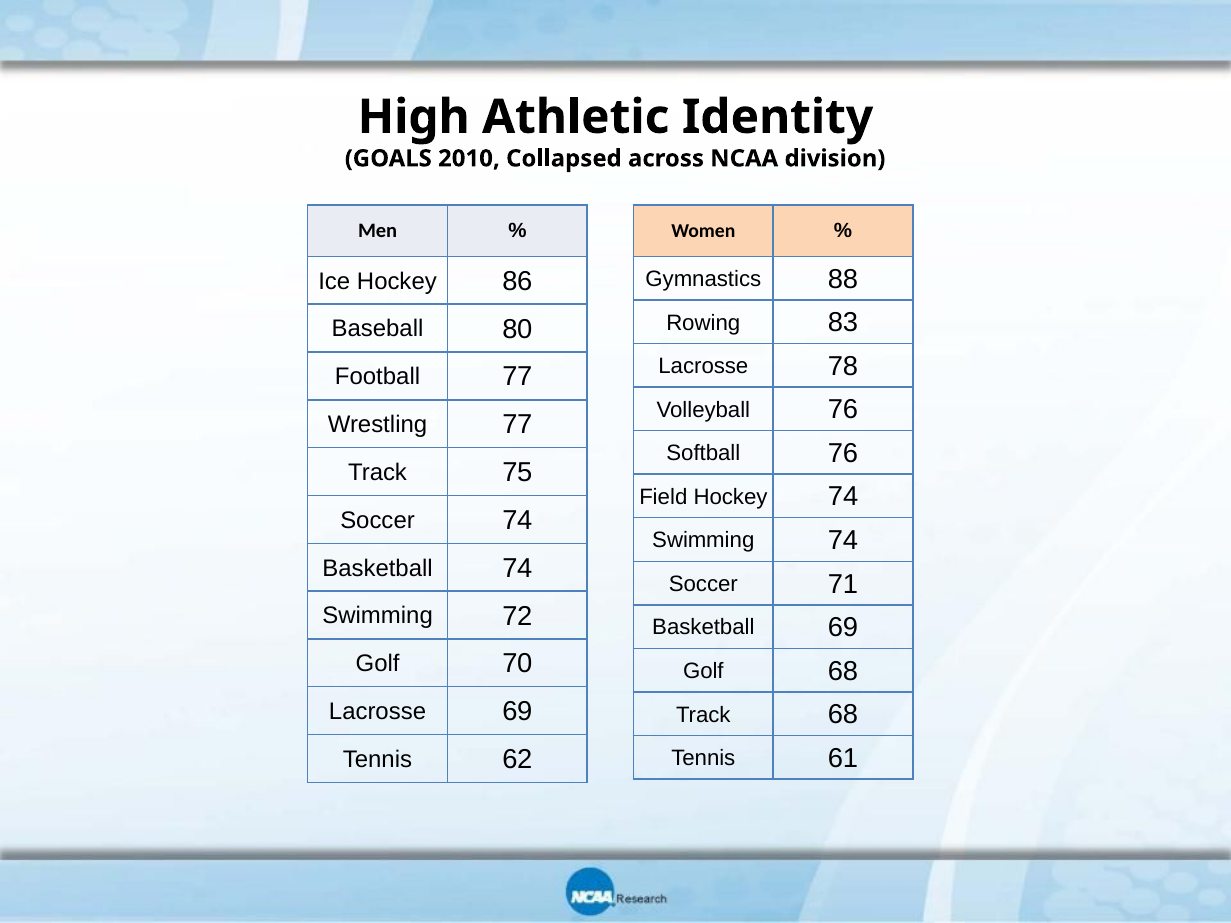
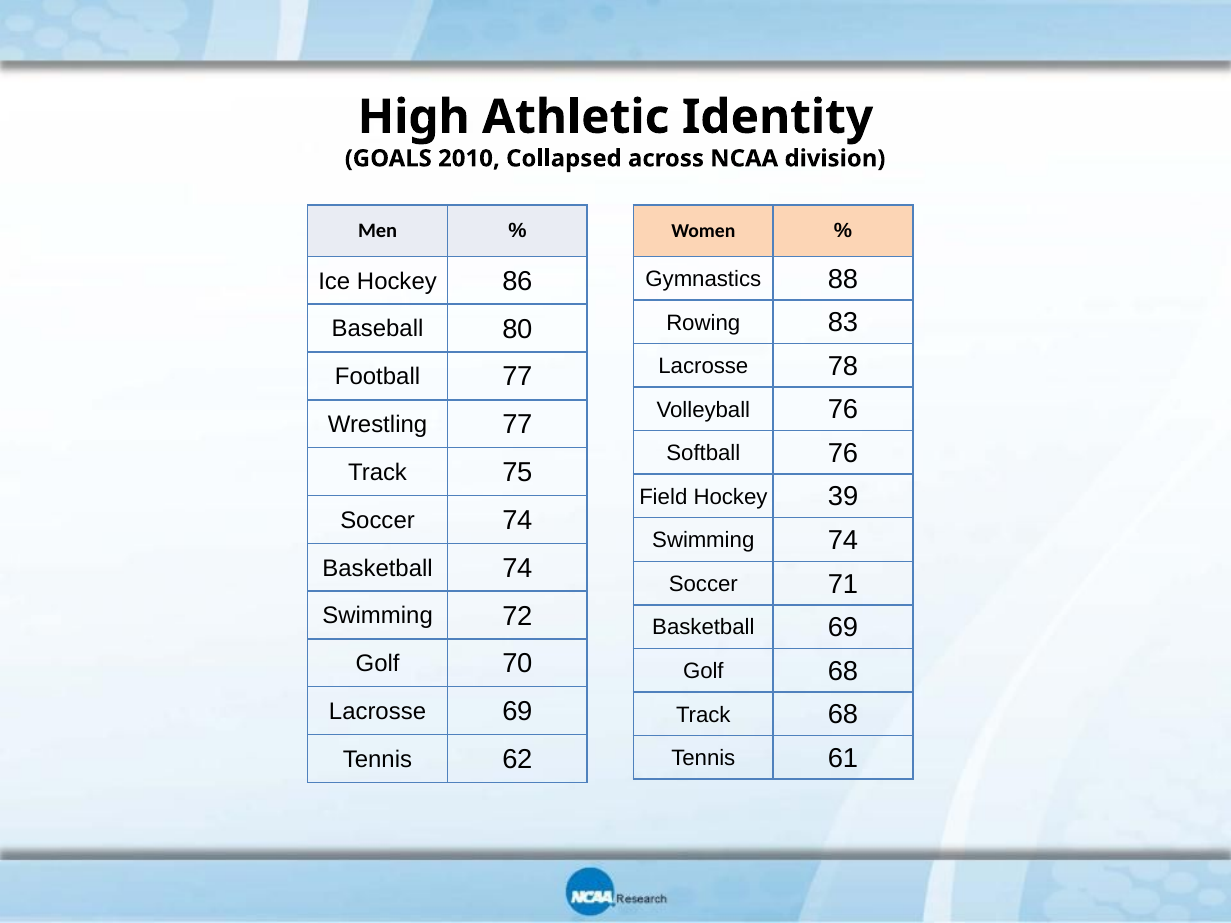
Hockey 74: 74 -> 39
